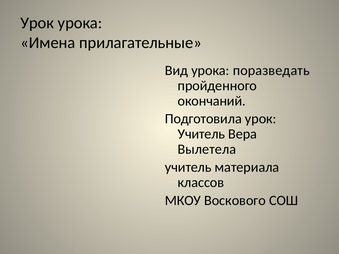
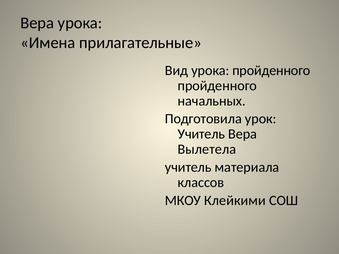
Урок at (37, 23): Урок -> Вера
урока поразведать: поразведать -> пройденного
окончаний: окончаний -> начальных
Воскового: Воскового -> Клейкими
